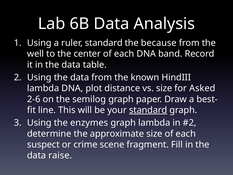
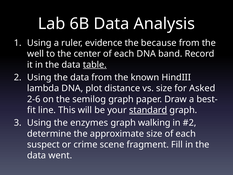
ruler standard: standard -> evidence
table underline: none -> present
graph lambda: lambda -> walking
raise: raise -> went
